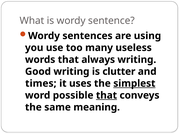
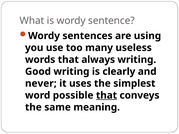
clutter: clutter -> clearly
times: times -> never
simplest underline: present -> none
